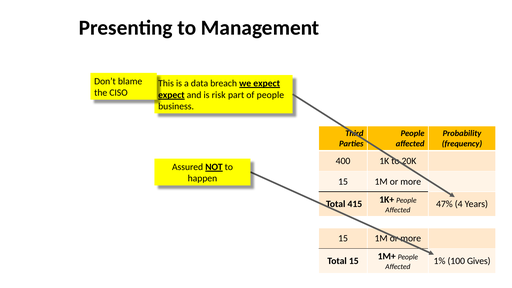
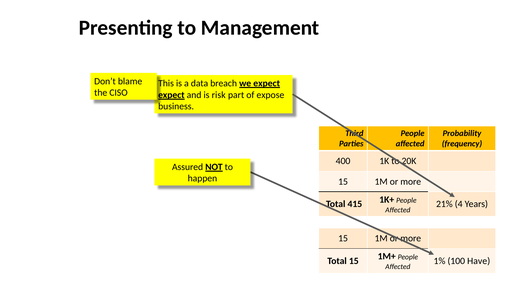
of people: people -> expose
47%: 47% -> 21%
Gives: Gives -> Have
